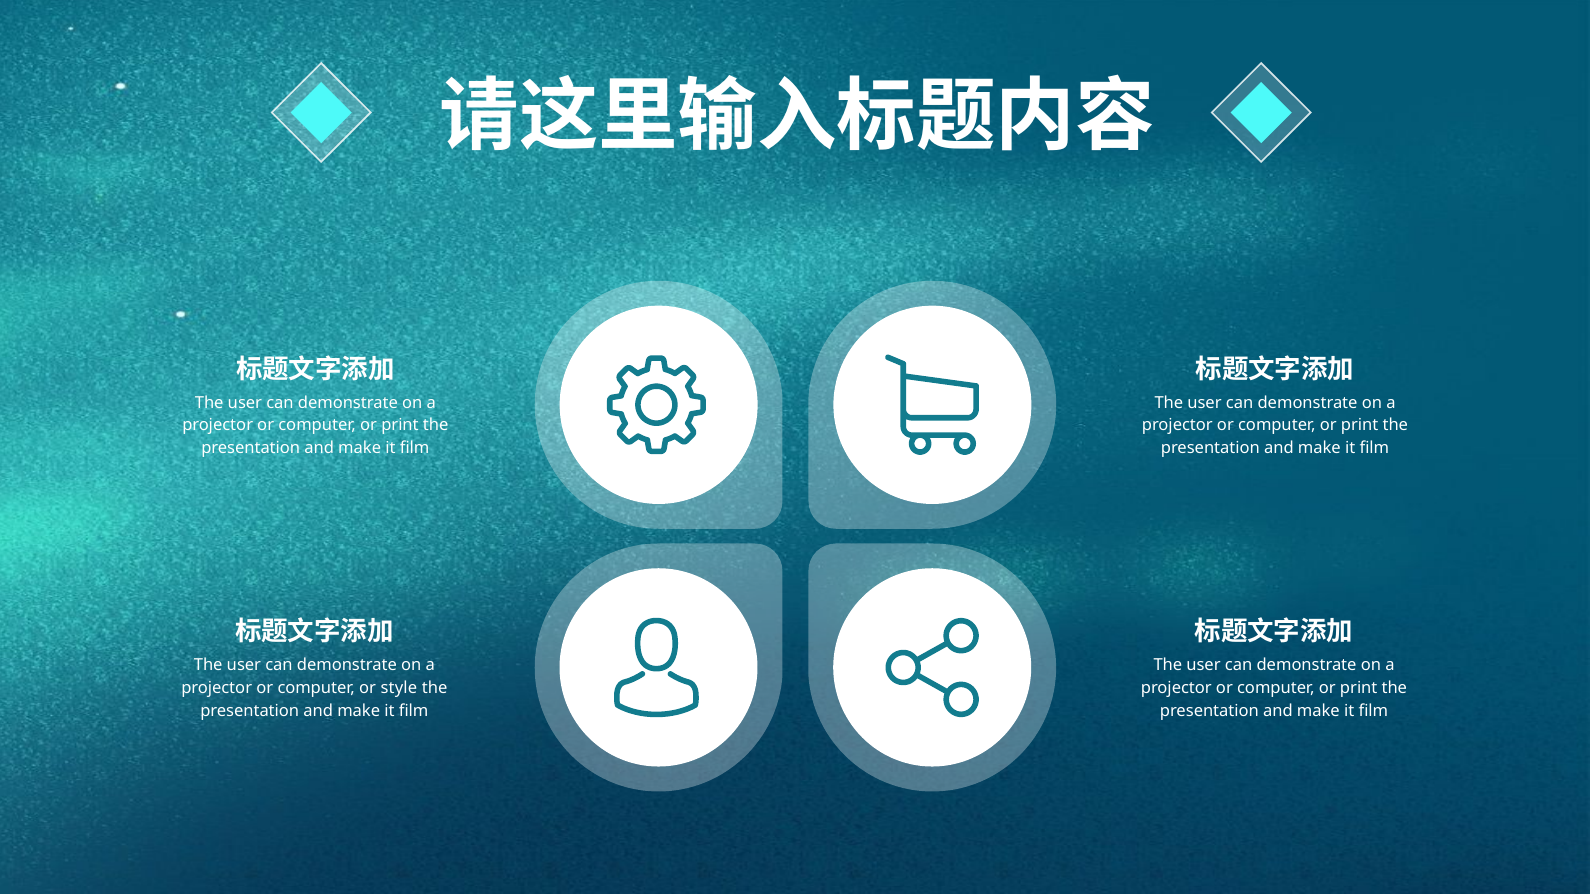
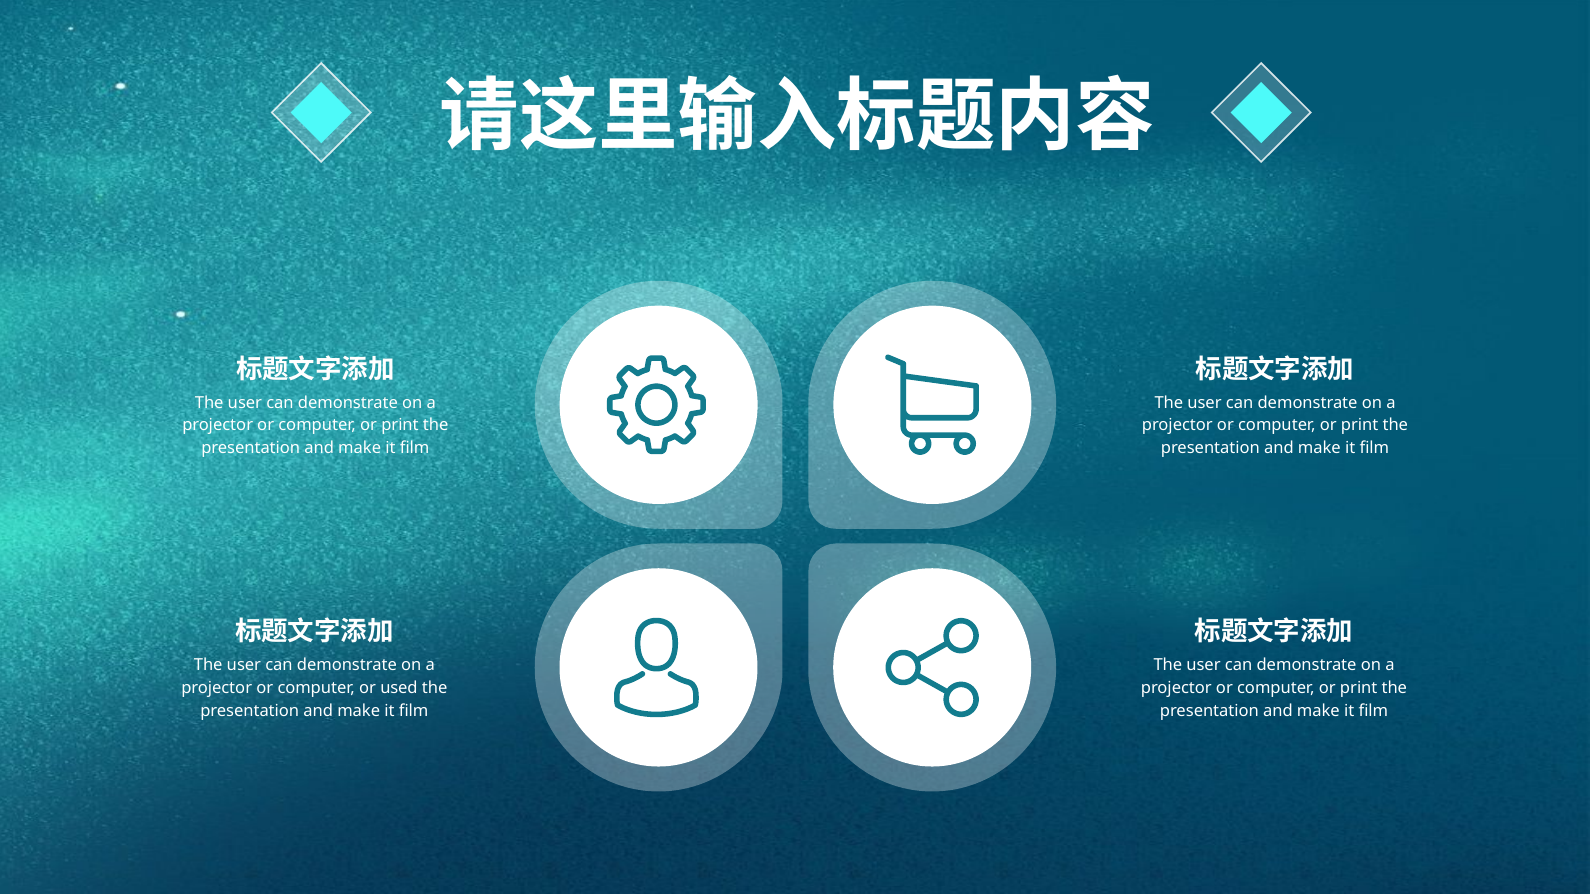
style: style -> used
